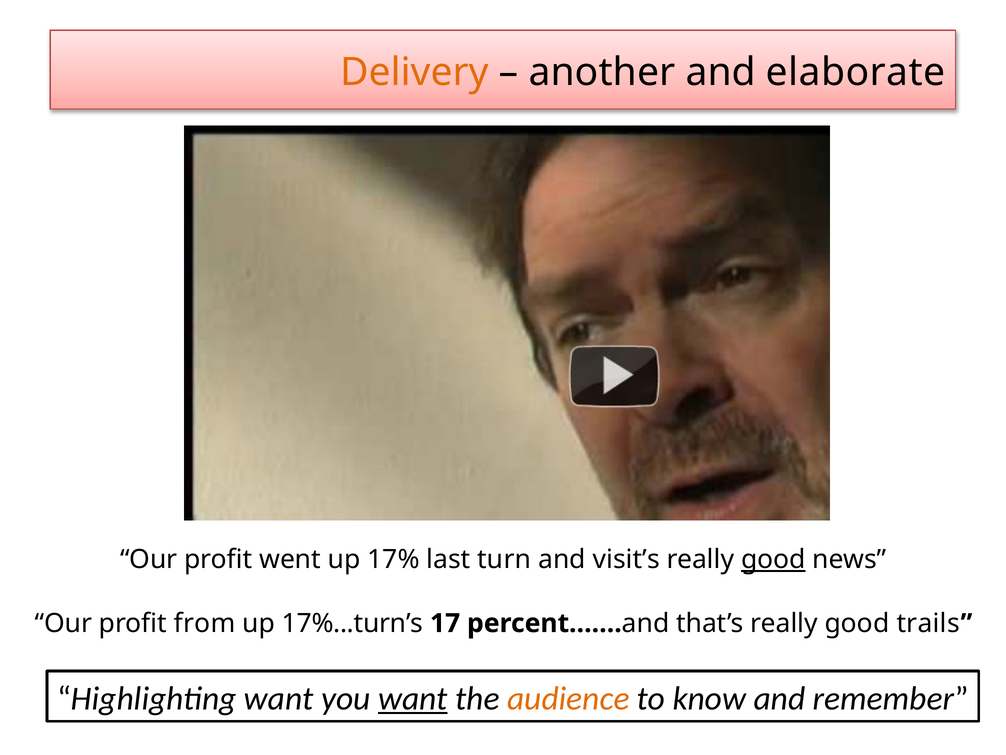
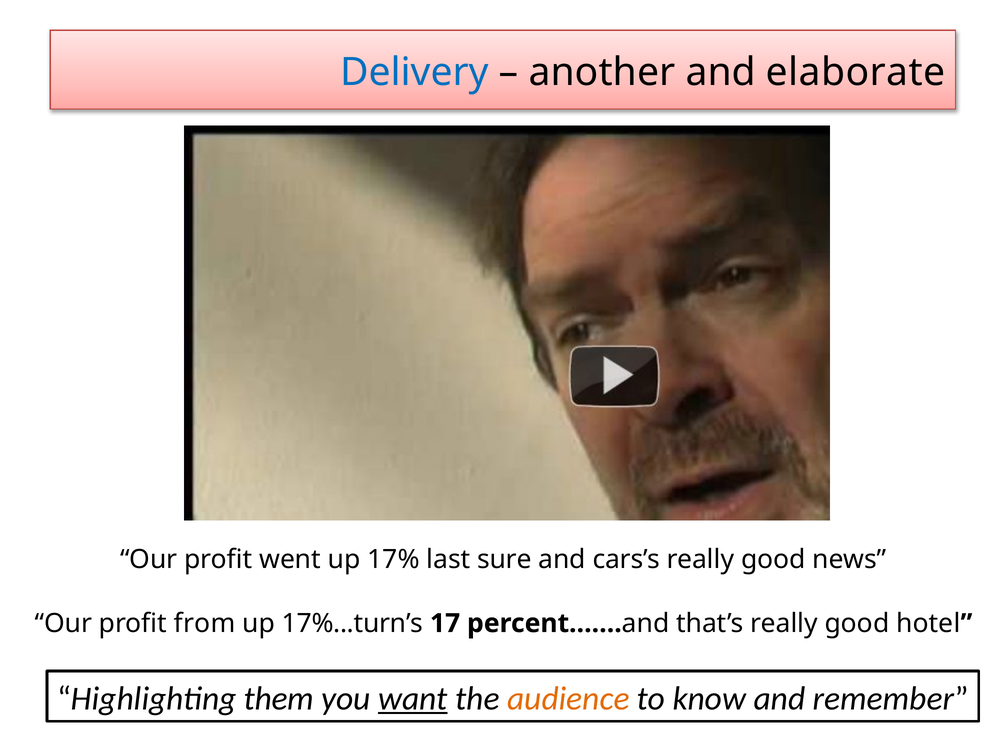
Delivery colour: orange -> blue
turn: turn -> sure
visit’s: visit’s -> cars’s
good at (773, 559) underline: present -> none
trails: trails -> hotel
Highlighting want: want -> them
